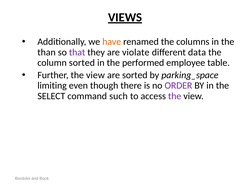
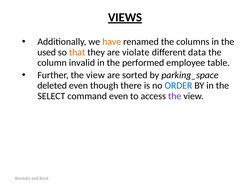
than: than -> used
that colour: purple -> orange
column sorted: sorted -> invalid
limiting: limiting -> deleted
ORDER colour: purple -> blue
command such: such -> even
